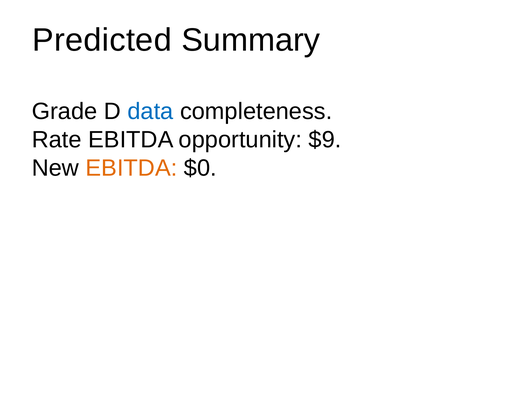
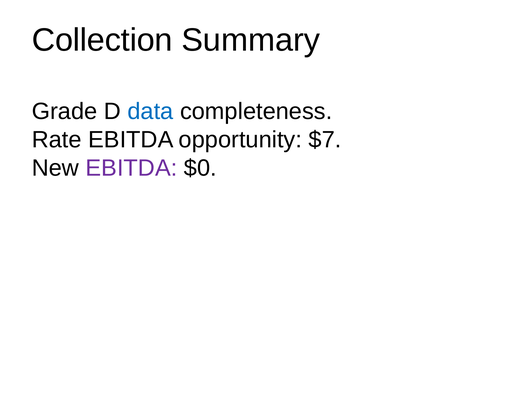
Predicted: Predicted -> Collection
$9: $9 -> $7
EBITDA at (131, 168) colour: orange -> purple
